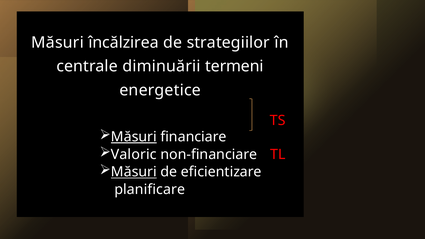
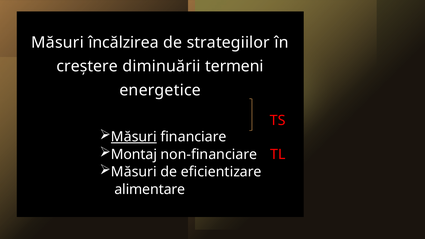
centrale: centrale -> creștere
Valoric: Valoric -> Montaj
Măsuri at (134, 172) underline: present -> none
planificare: planificare -> alimentare
